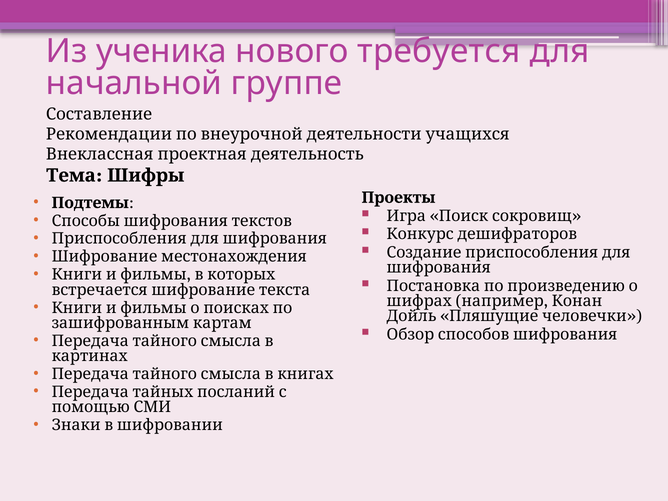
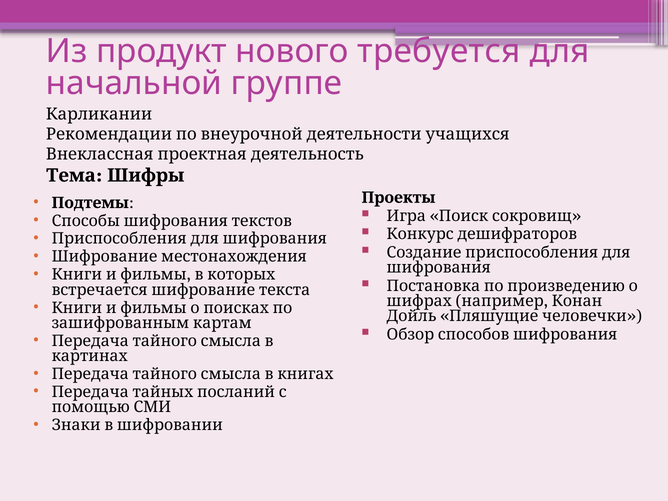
ученика: ученика -> продукт
Составление: Составление -> Карликании
